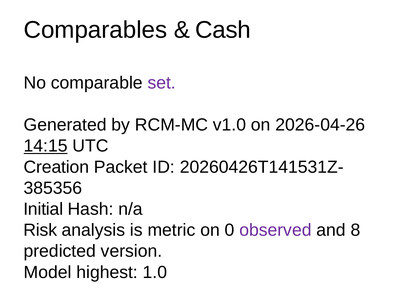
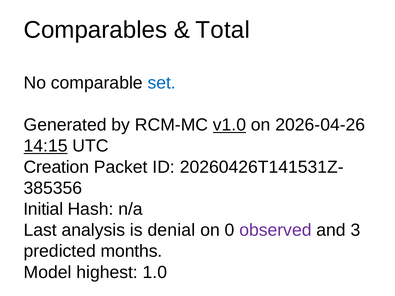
Cash: Cash -> Total
set colour: purple -> blue
v1.0 underline: none -> present
Risk: Risk -> Last
metric: metric -> denial
8: 8 -> 3
version: version -> months
